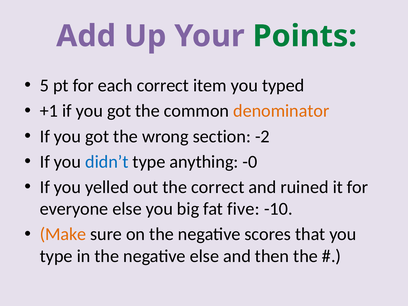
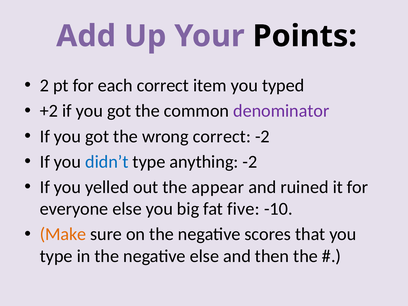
Points colour: green -> black
5: 5 -> 2
+1: +1 -> +2
denominator colour: orange -> purple
wrong section: section -> correct
anything -0: -0 -> -2
the correct: correct -> appear
